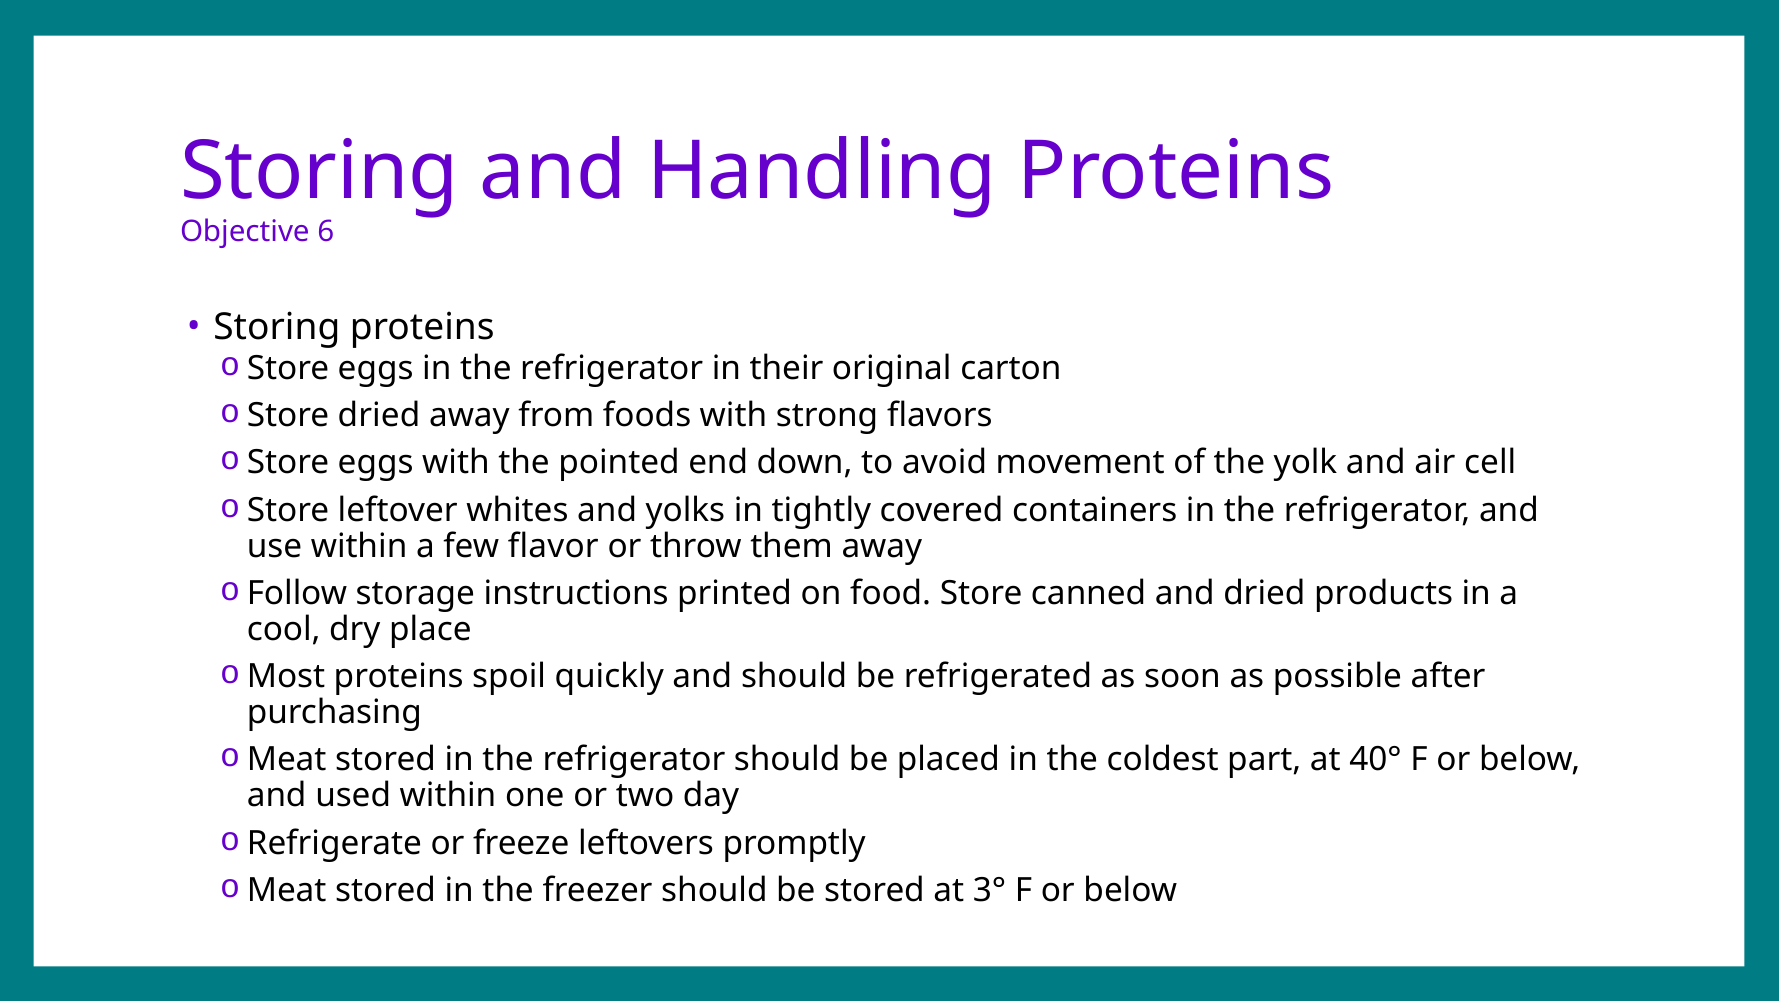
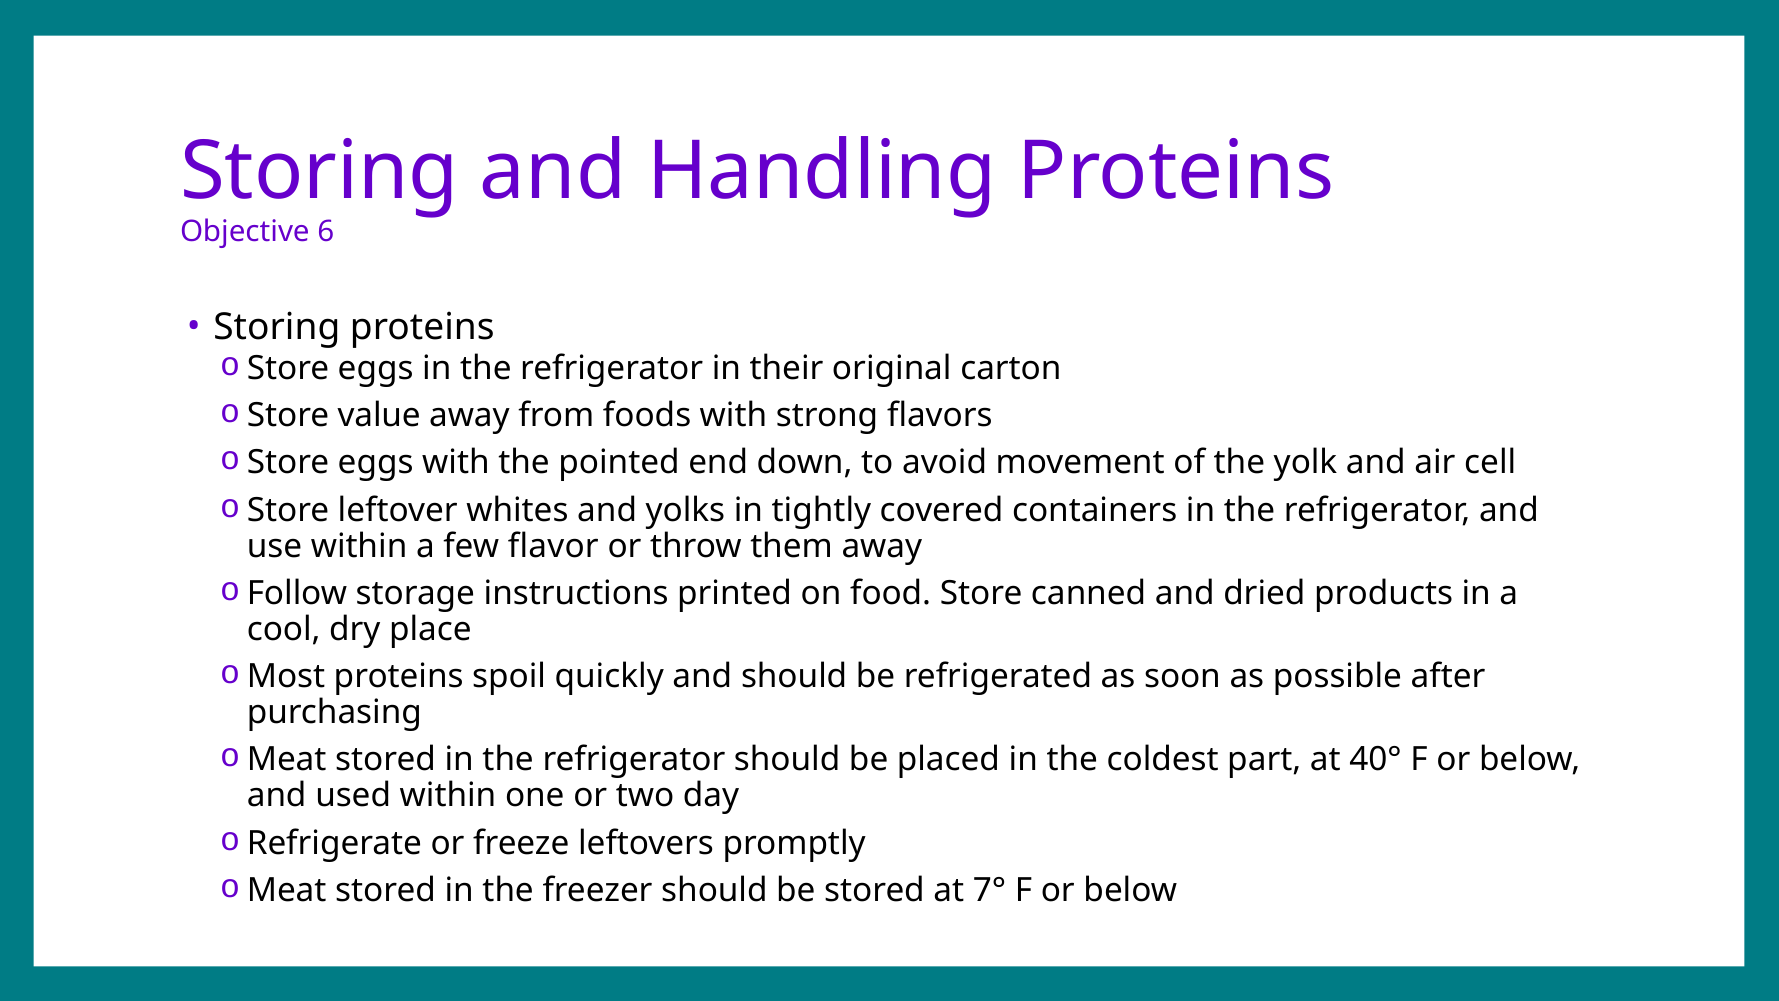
Store dried: dried -> value
3°: 3° -> 7°
